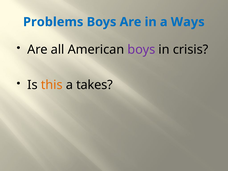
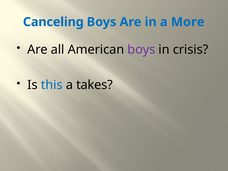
Problems: Problems -> Canceling
Ways: Ways -> More
this colour: orange -> blue
